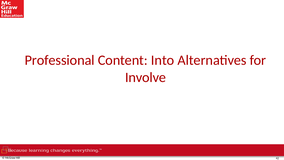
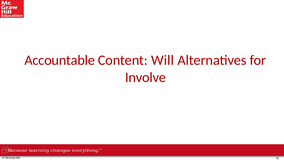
Professional: Professional -> Accountable
Into: Into -> Will
